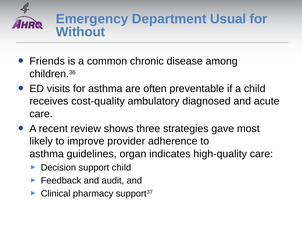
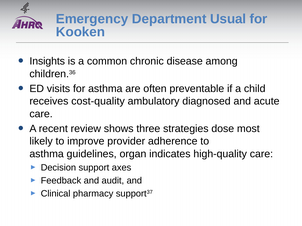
Without: Without -> Kooken
Friends: Friends -> Insights
gave: gave -> dose
support child: child -> axes
